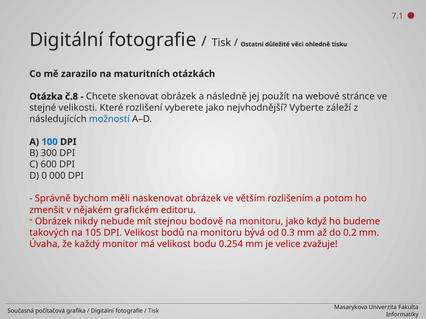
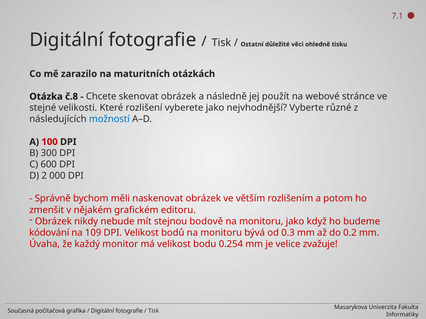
záleží: záleží -> různé
100 colour: blue -> red
0: 0 -> 2
takových: takových -> kódování
105: 105 -> 109
